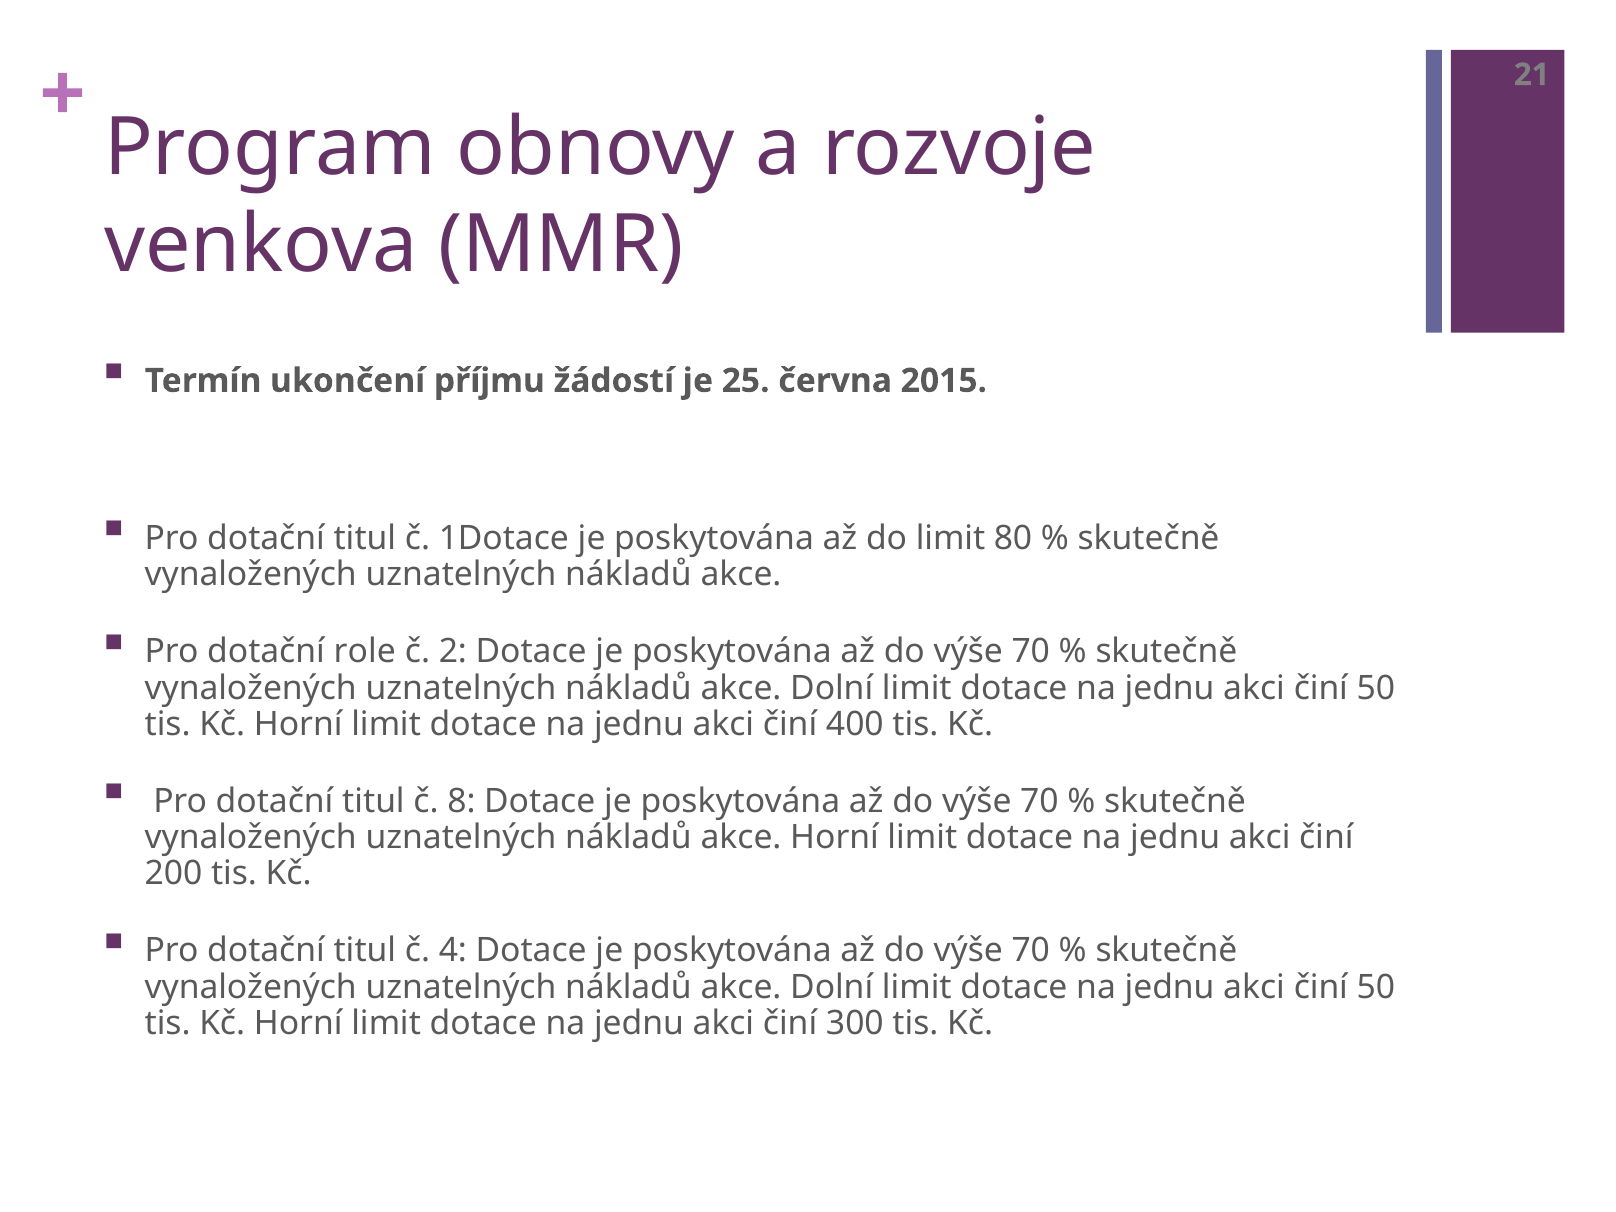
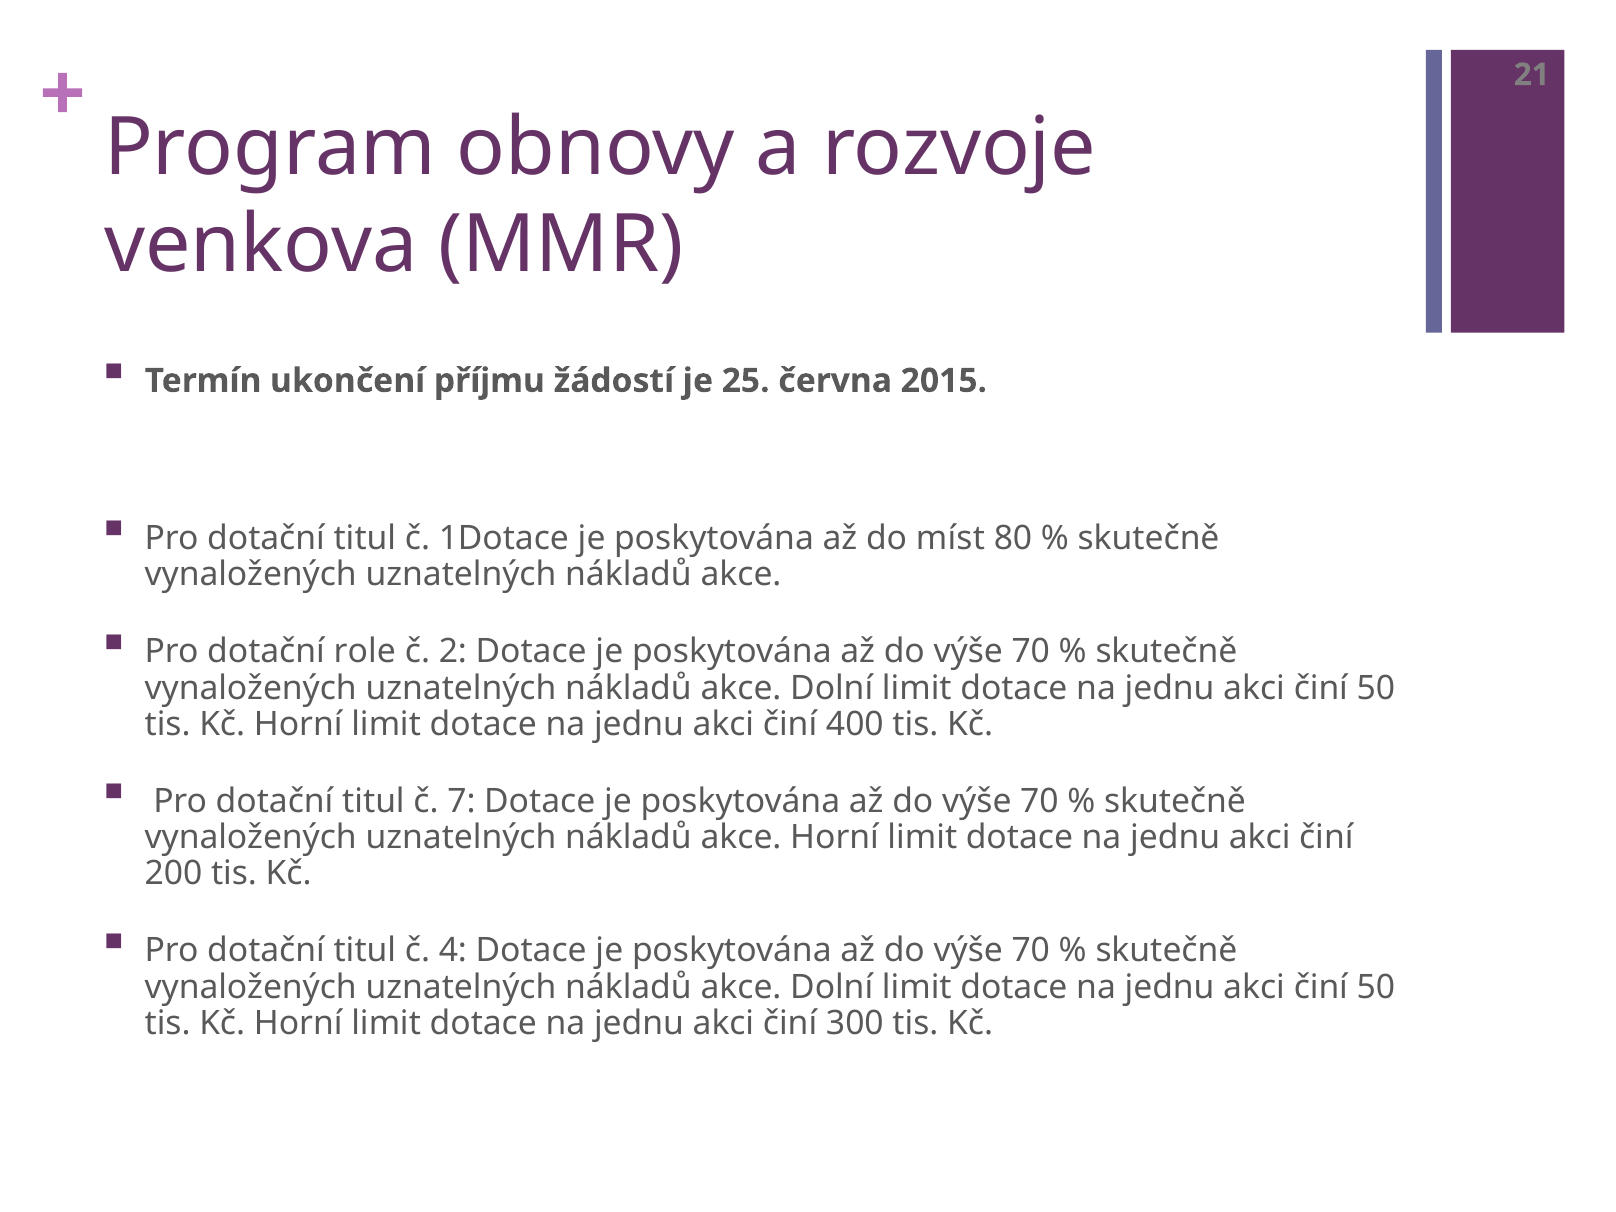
do limit: limit -> míst
8: 8 -> 7
